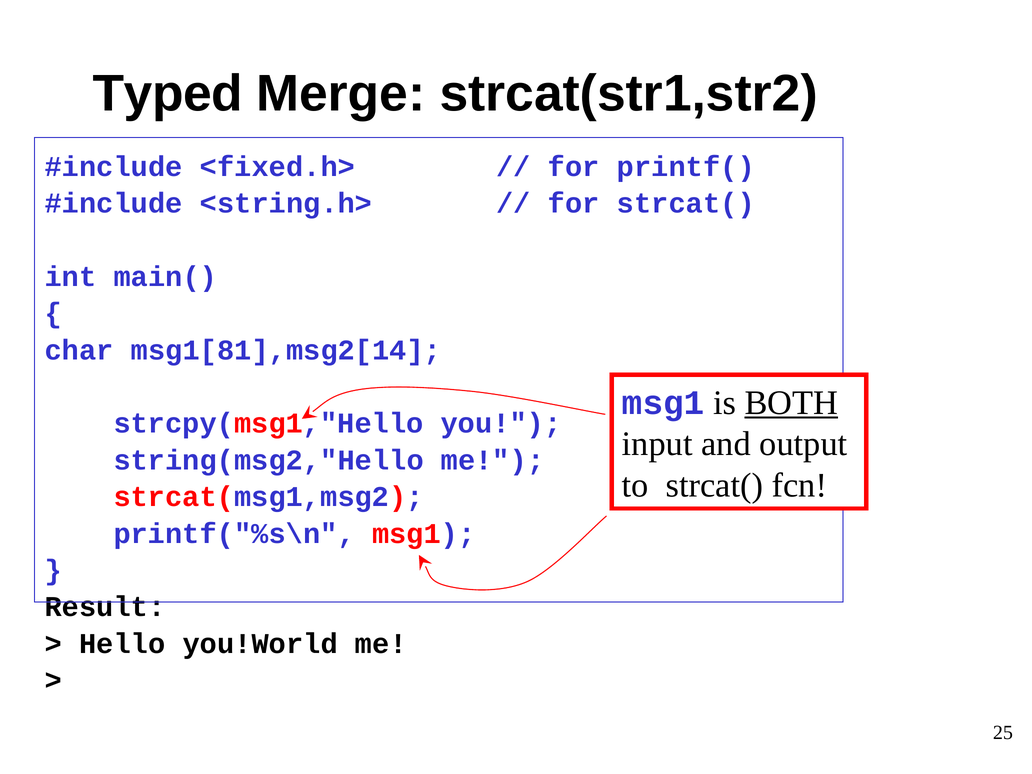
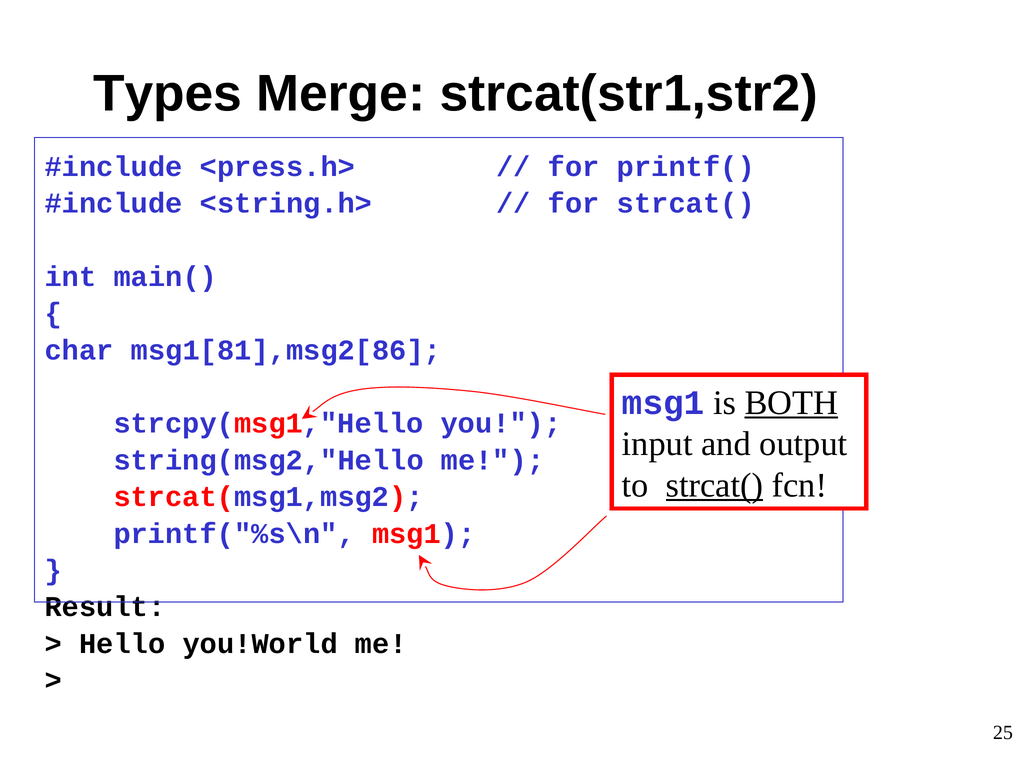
Typed: Typed -> Types
<fixed.h>: <fixed.h> -> <press.h>
msg1[81],msg2[14: msg1[81],msg2[14 -> msg1[81],msg2[86
strcat( at (714, 485) underline: none -> present
